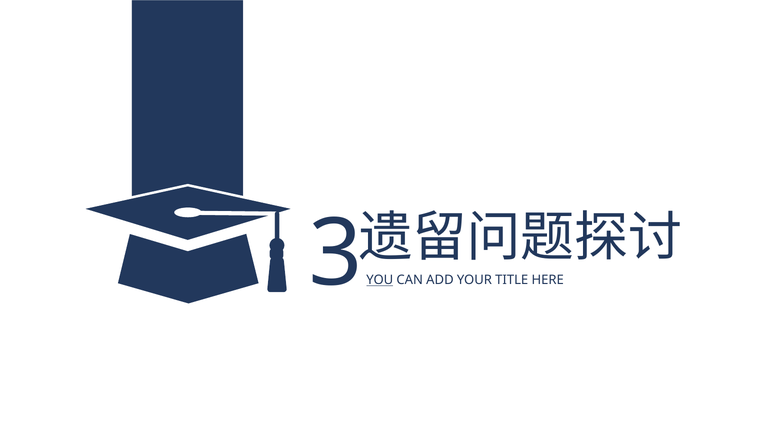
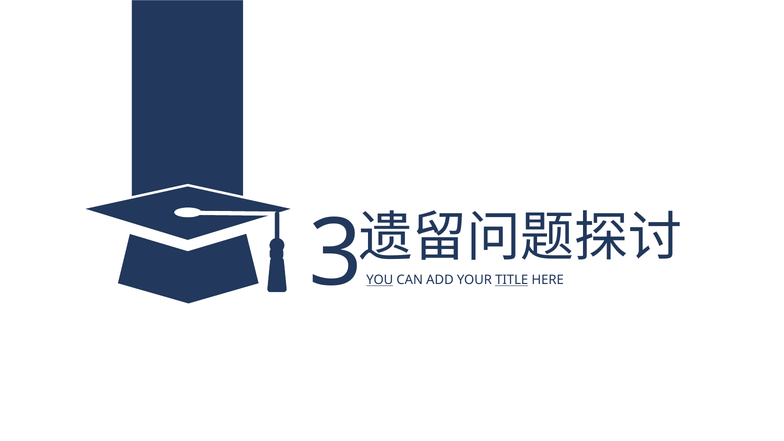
TITLE underline: none -> present
